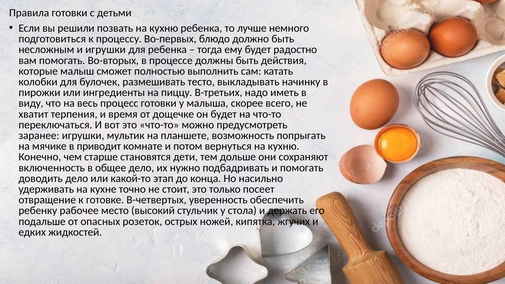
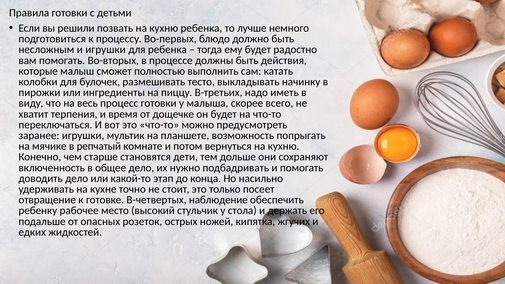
приводит: приводит -> репчатый
уверенность: уверенность -> наблюдение
